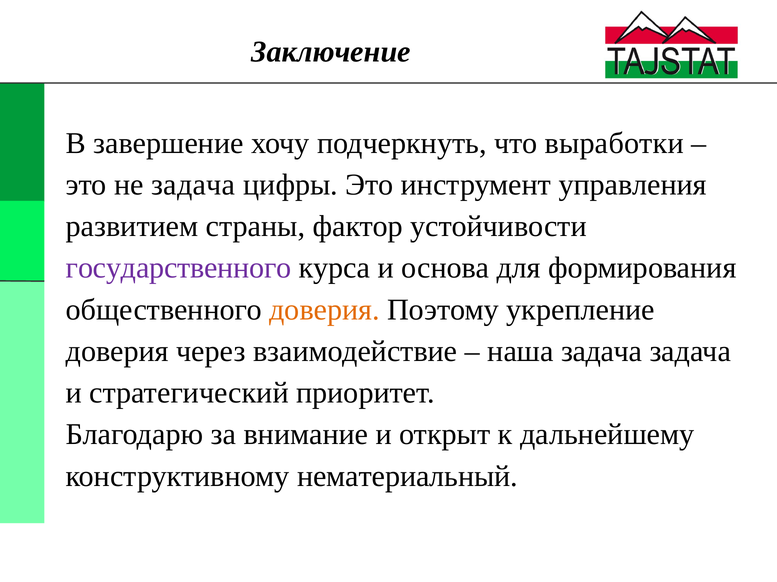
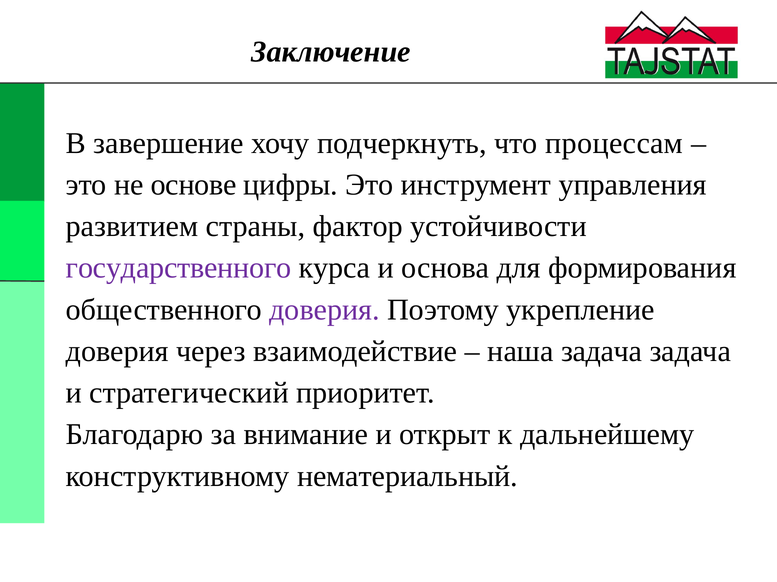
выработки: выработки -> процессам
не задача: задача -> основе
доверия at (324, 310) colour: orange -> purple
